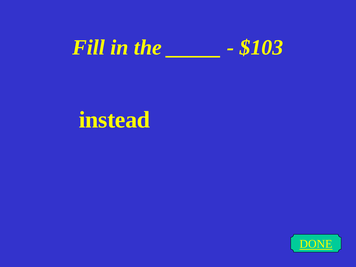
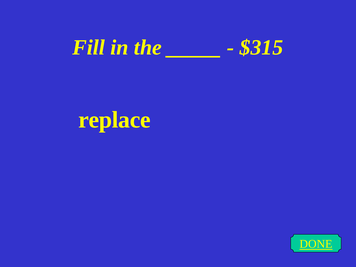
$103: $103 -> $315
instead: instead -> replace
